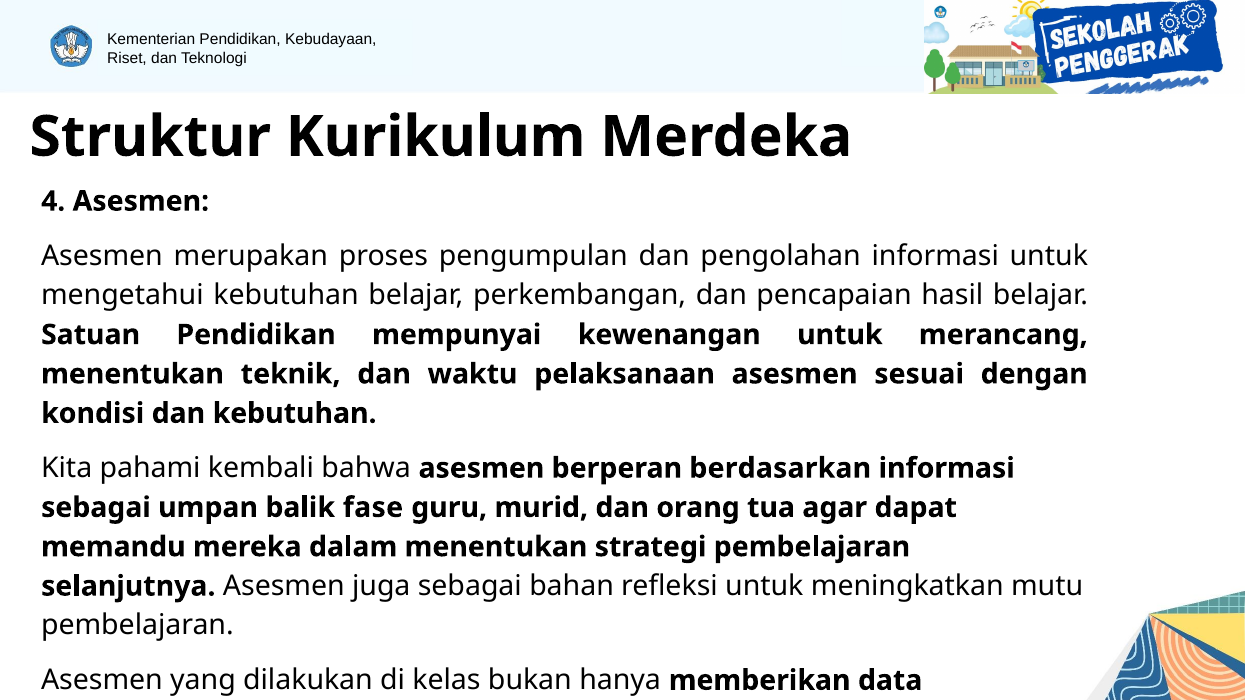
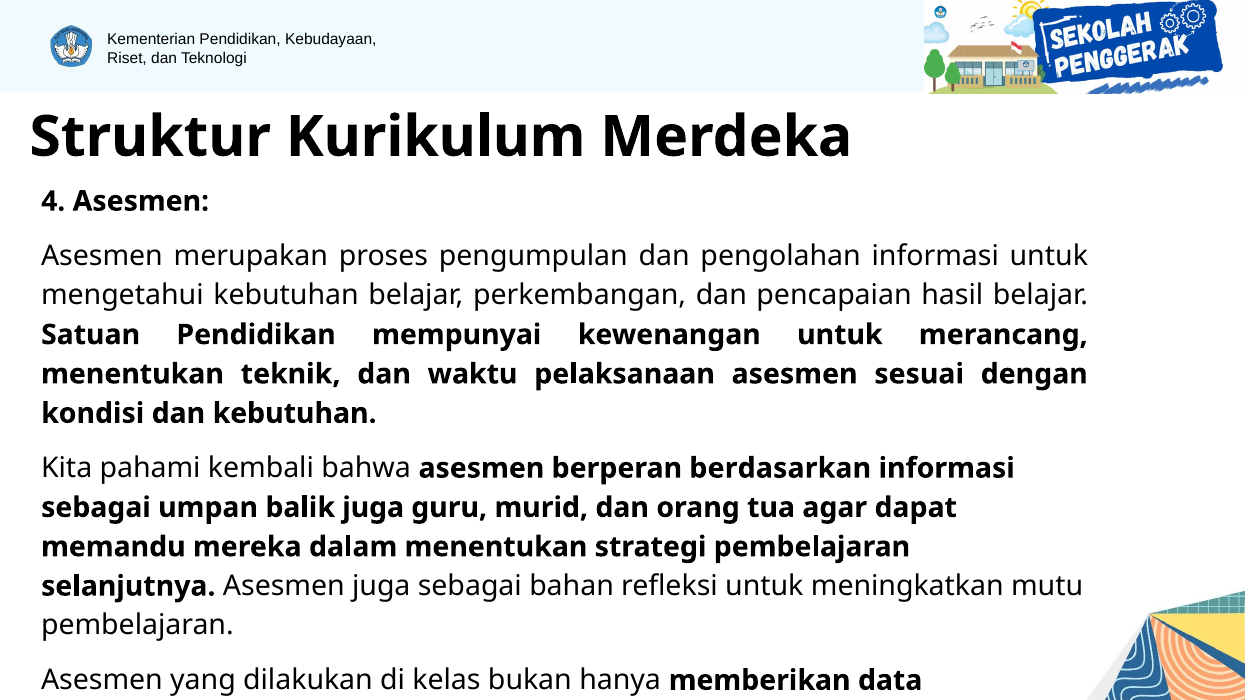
balik fase: fase -> juga
